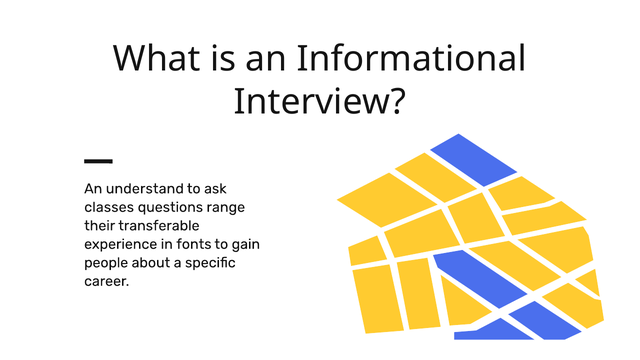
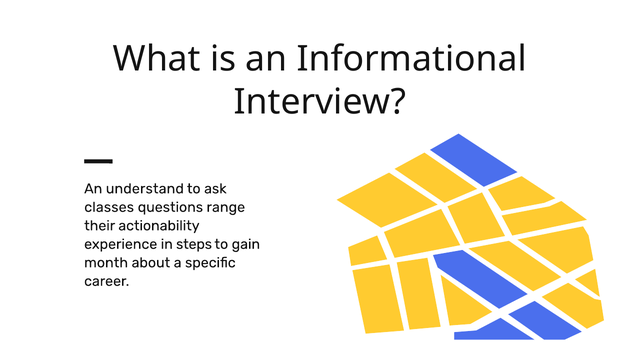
transferable: transferable -> actionability
fonts: fonts -> steps
people: people -> month
